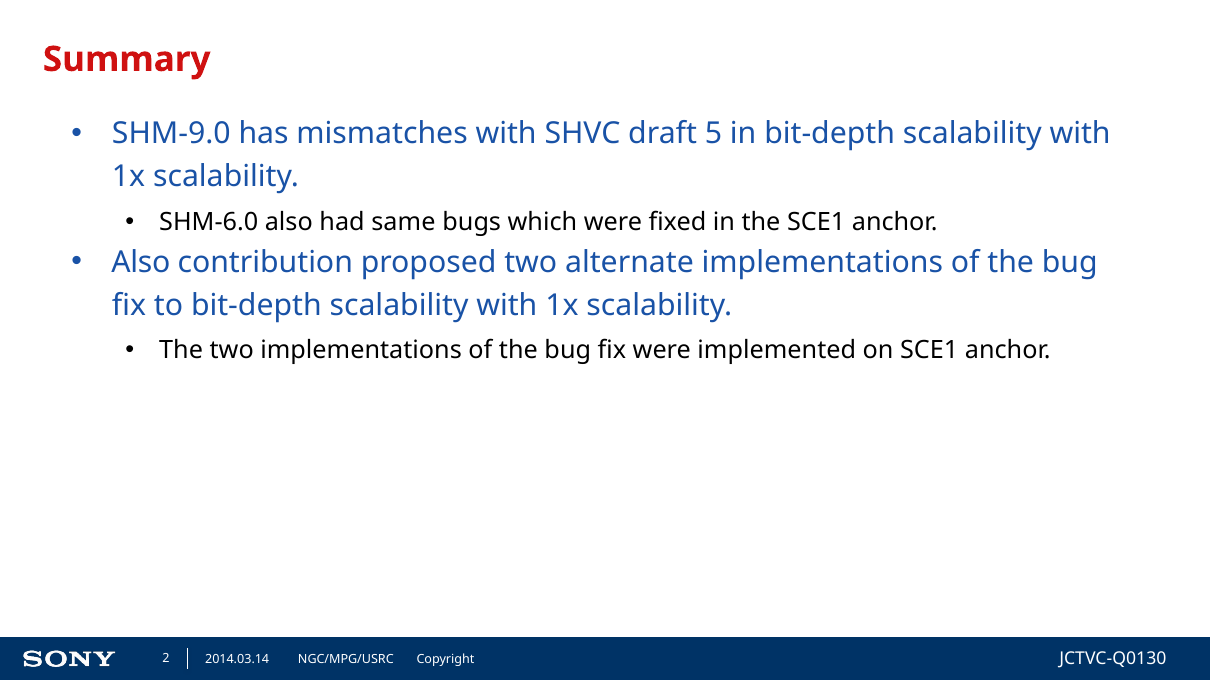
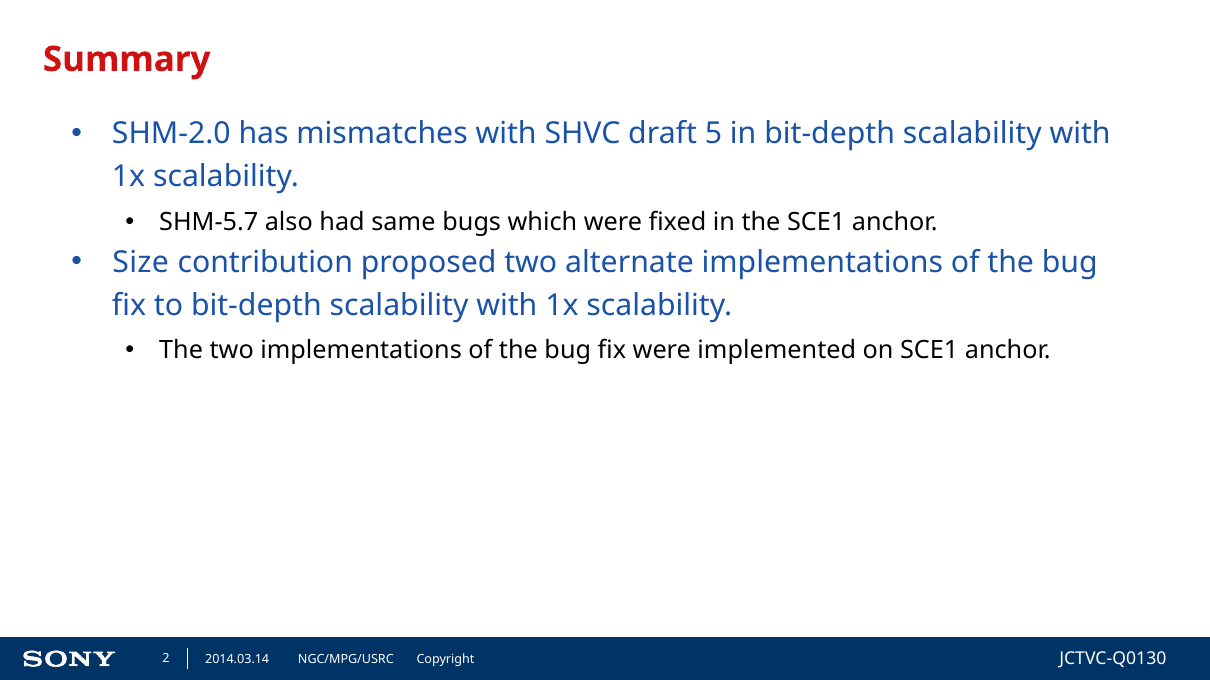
SHM-9.0: SHM-9.0 -> SHM-2.0
SHM-6.0: SHM-6.0 -> SHM-5.7
Also at (141, 262): Also -> Size
